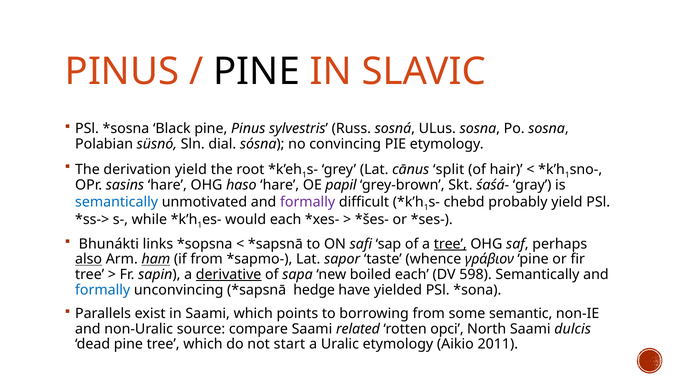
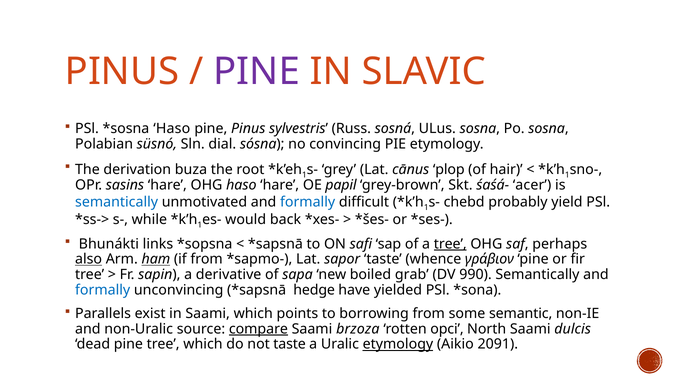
PINE at (257, 72) colour: black -> purple
Black at (172, 129): Black -> Haso
derivation yield: yield -> buza
split: split -> plop
gray: gray -> acer
formally at (308, 202) colour: purple -> blue
would each: each -> back
derivative underline: present -> none
boiled each: each -> grab
598: 598 -> 990
compare underline: none -> present
related: related -> brzoza
not start: start -> taste
etymology at (398, 344) underline: none -> present
2011: 2011 -> 2091
